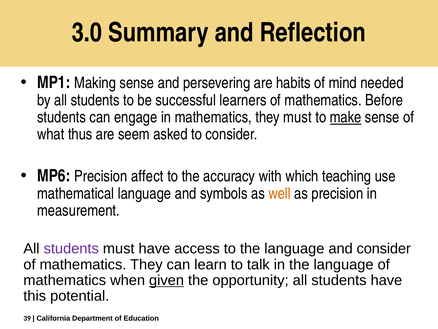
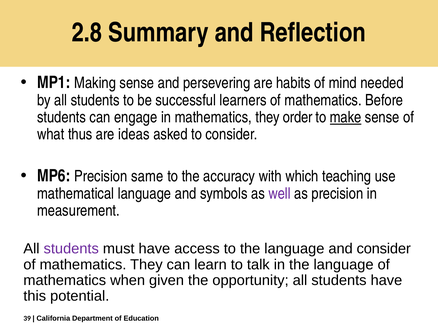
3.0: 3.0 -> 2.8
they must: must -> order
seem: seem -> ideas
affect: affect -> same
well colour: orange -> purple
given underline: present -> none
